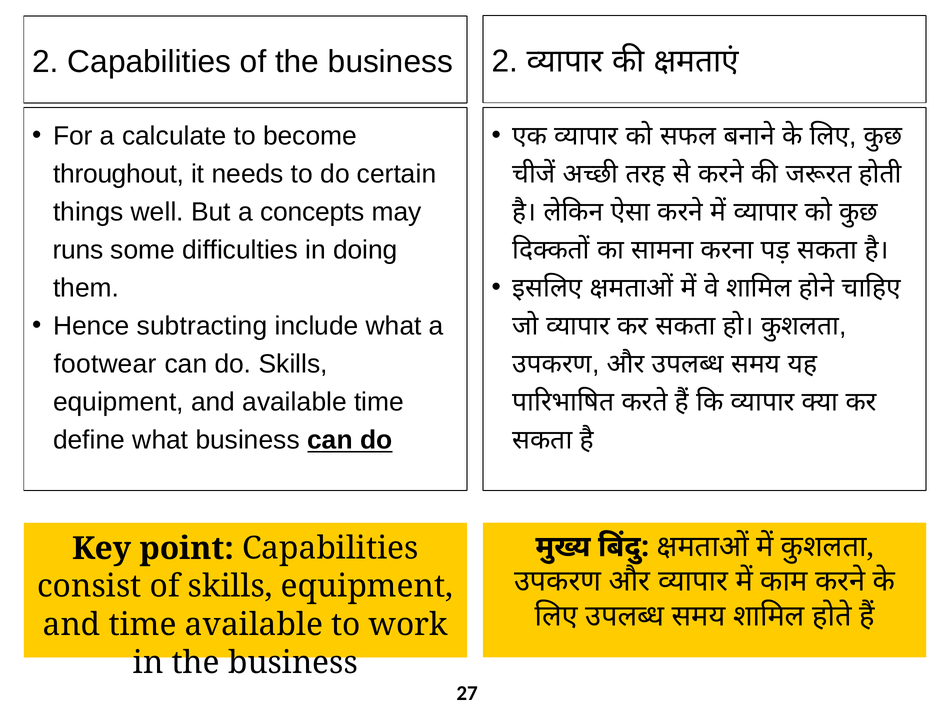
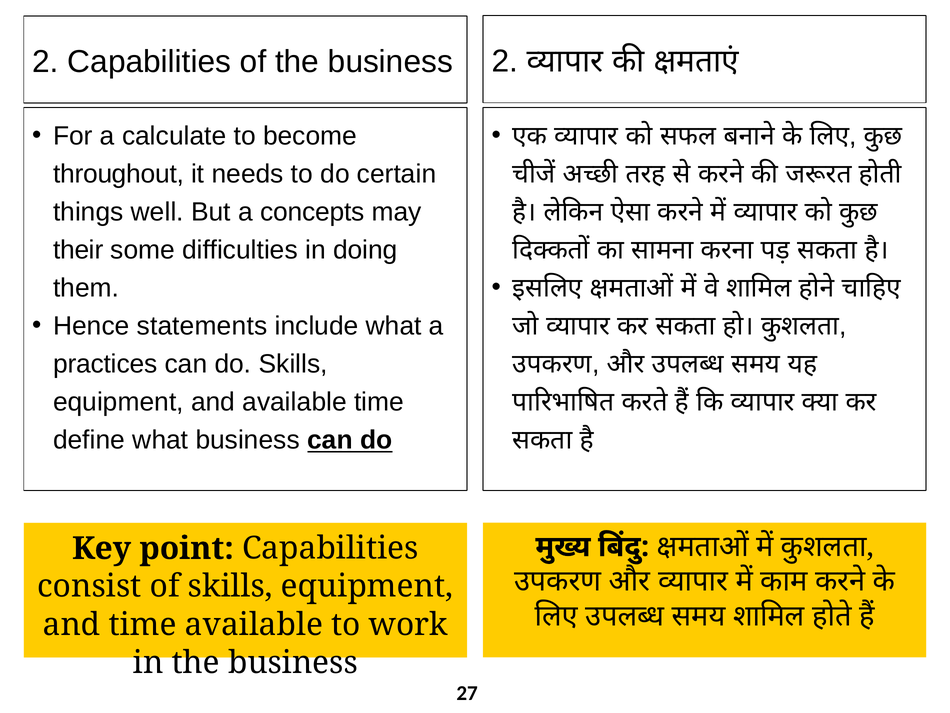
runs: runs -> their
subtracting: subtracting -> statements
footwear: footwear -> practices
